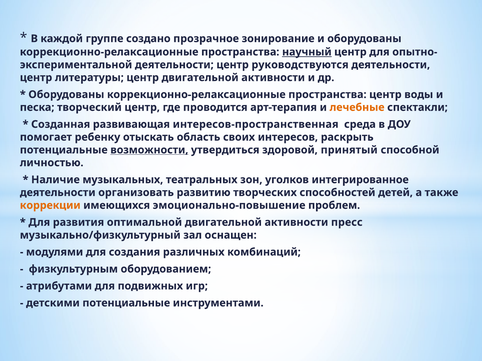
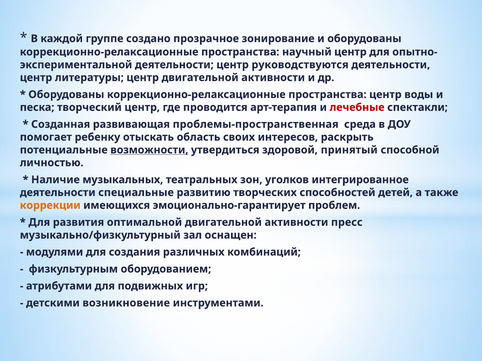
научный underline: present -> none
лечебные colour: orange -> red
интересов-пространственная: интересов-пространственная -> проблемы-пространственная
организовать: организовать -> специальные
эмоционально-повышение: эмоционально-повышение -> эмоционально-гарантирует
детскими потенциальные: потенциальные -> возникновение
